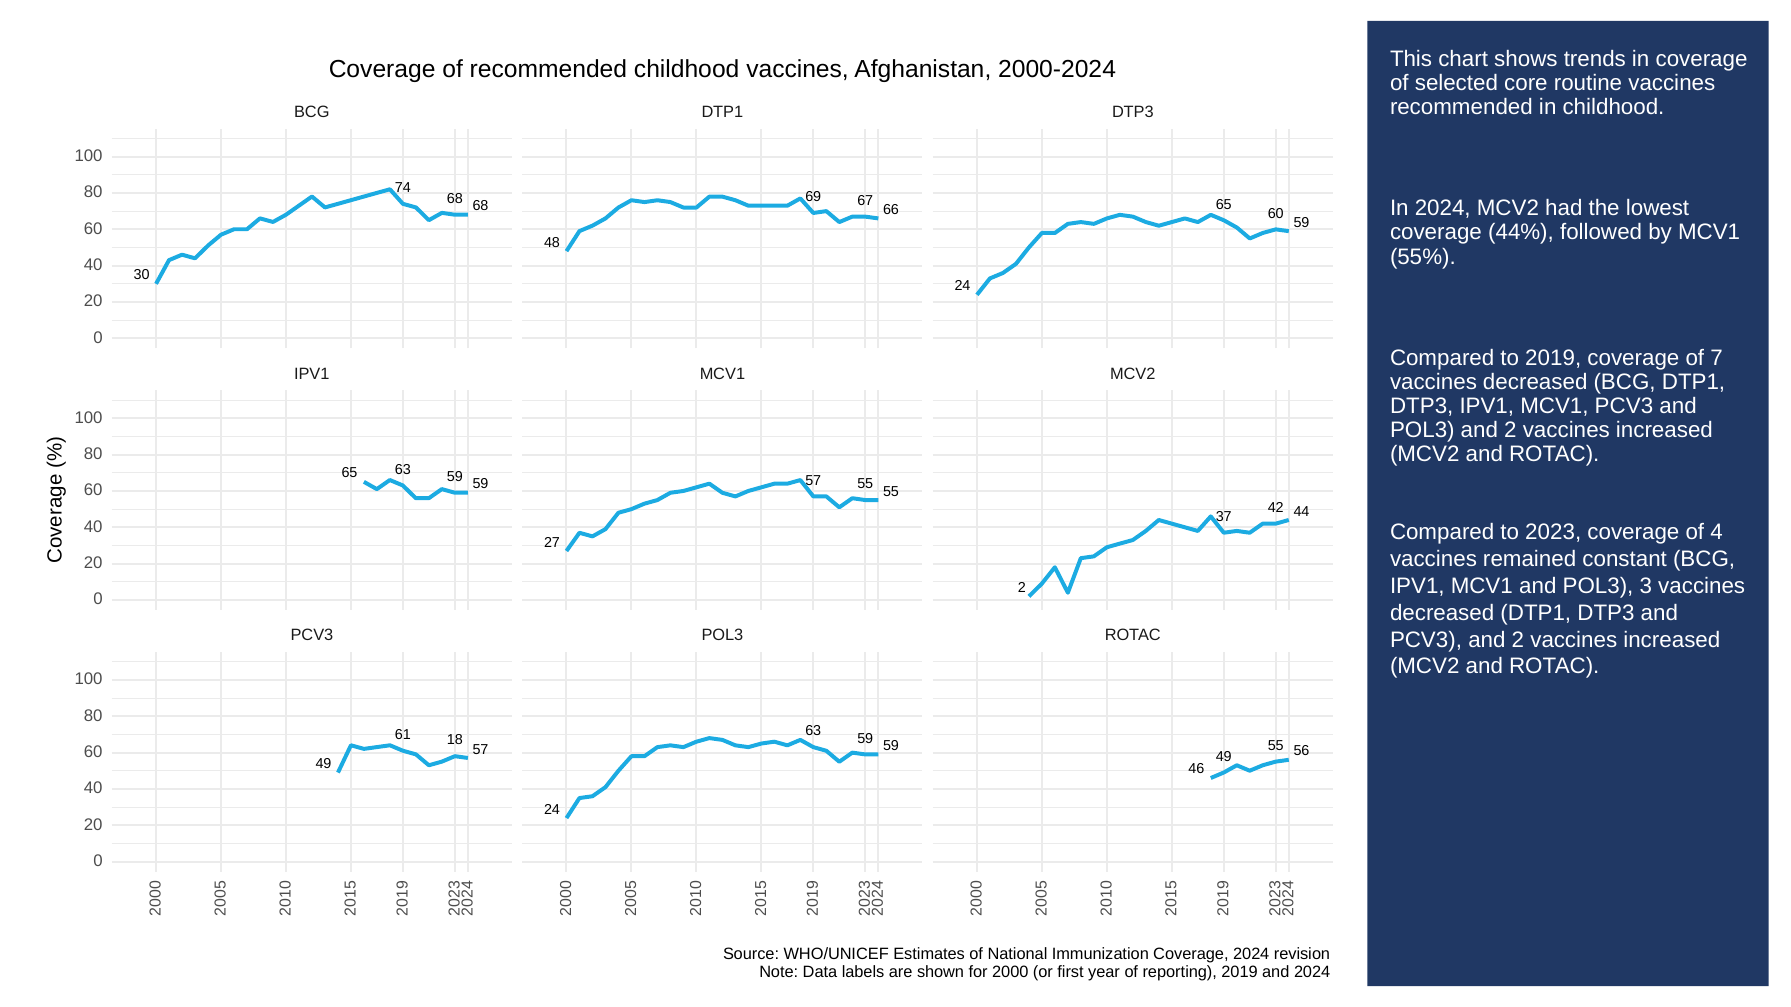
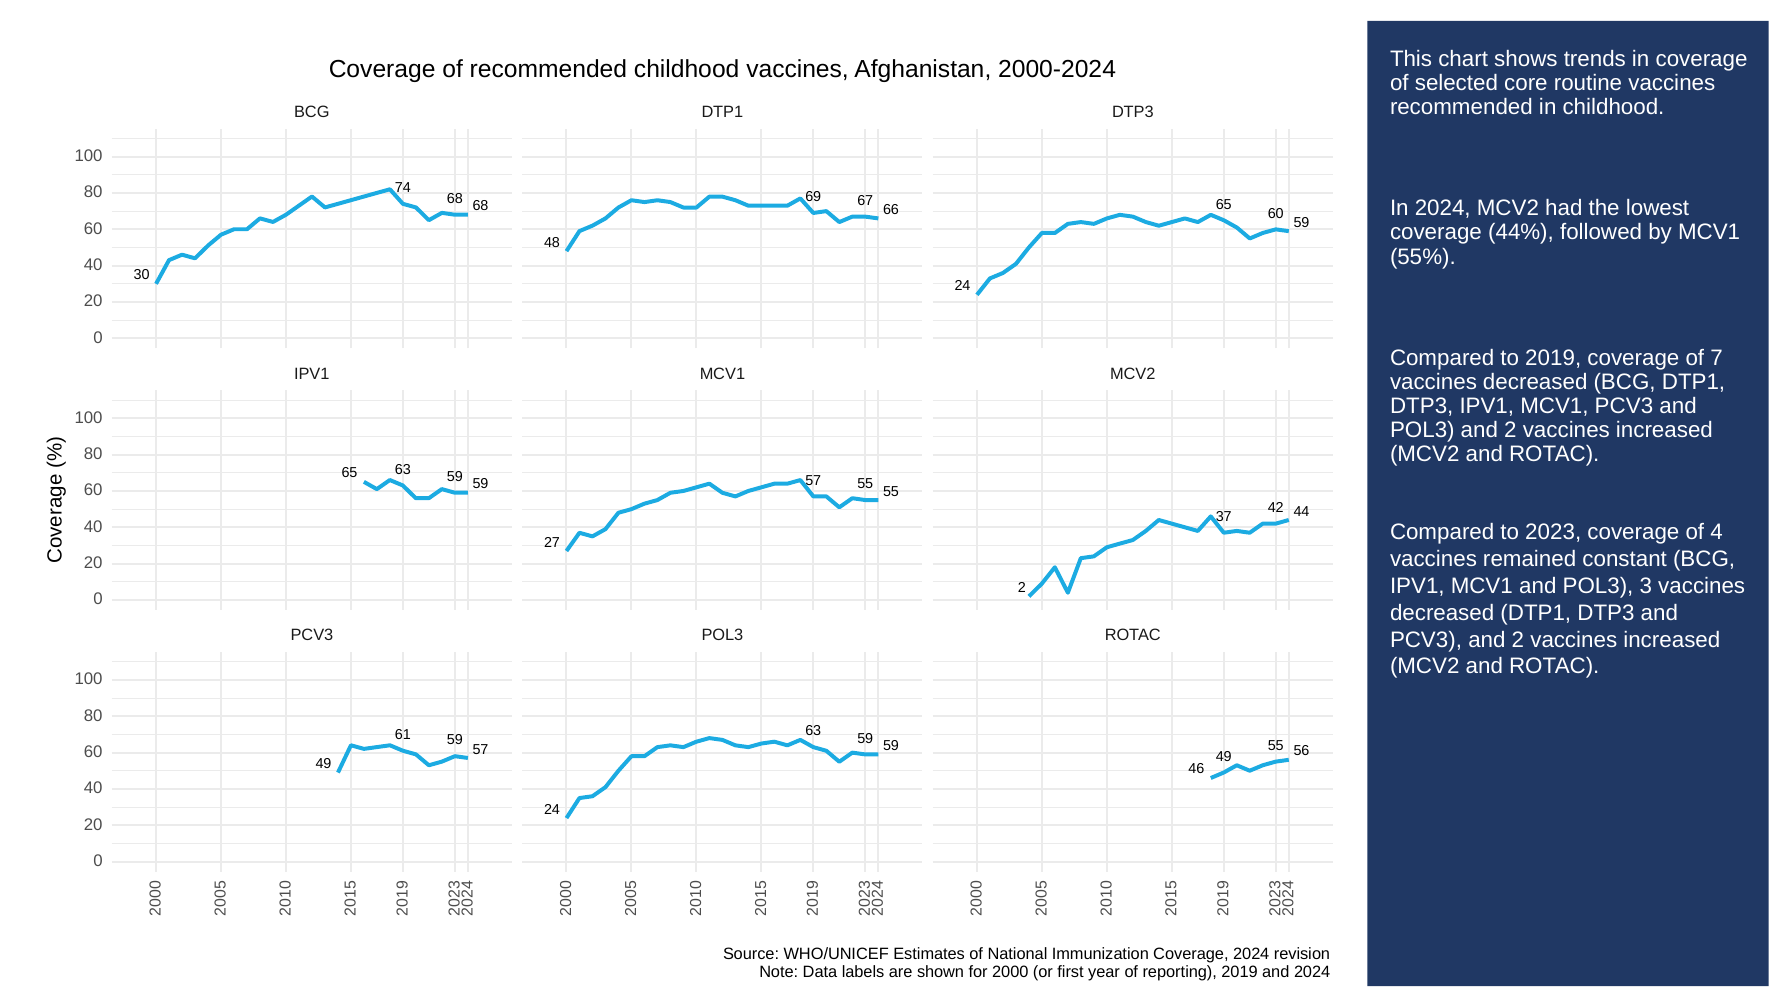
61 18: 18 -> 59
